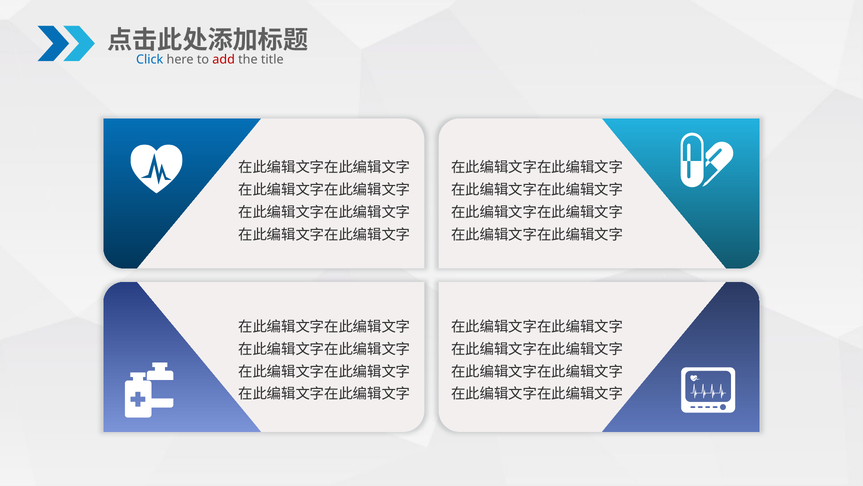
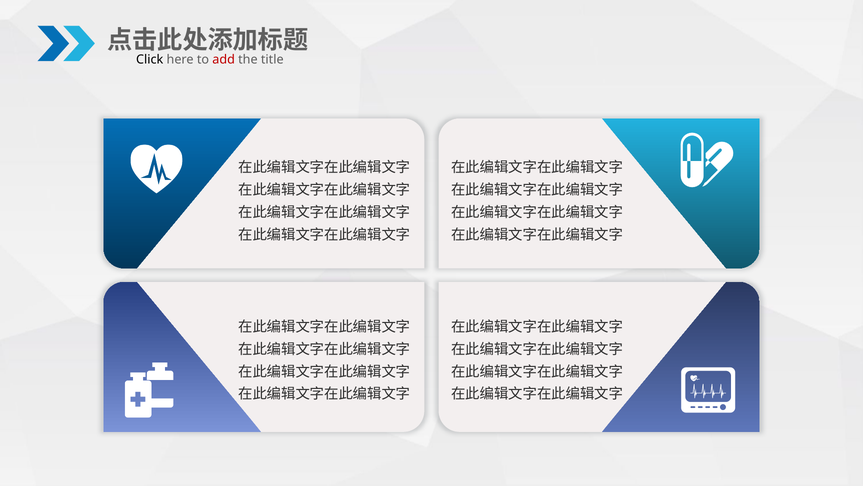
Click colour: blue -> black
